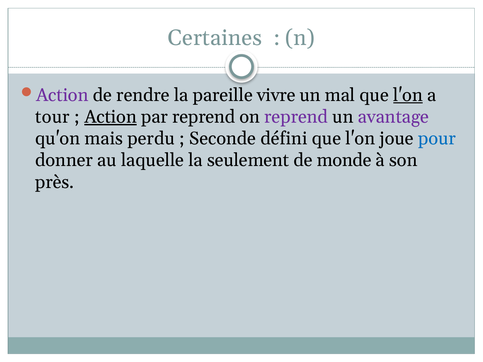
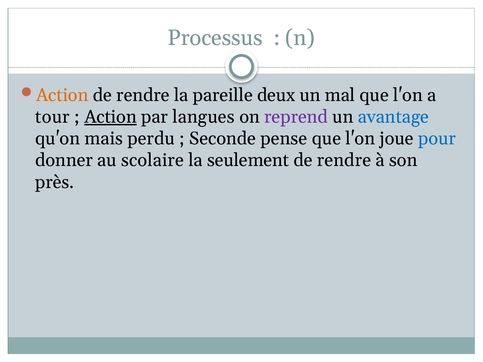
Certaines: Certaines -> Processus
Action at (62, 95) colour: purple -> orange
vivre: vivre -> deux
l'on at (408, 95) underline: present -> none
par reprend: reprend -> langues
avantage colour: purple -> blue
défini: défini -> pense
laquelle: laquelle -> scolaire
monde at (344, 160): monde -> rendre
